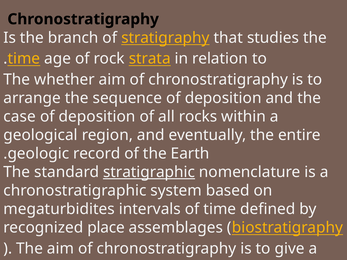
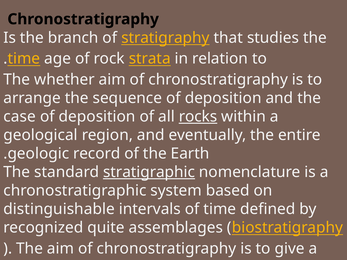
rocks underline: none -> present
megaturbidites: megaturbidites -> distinguishable
place: place -> quite
